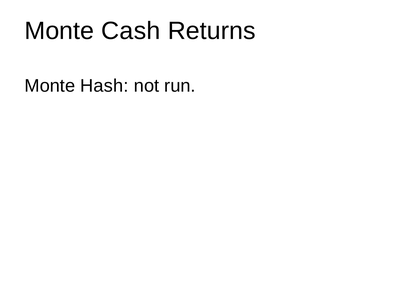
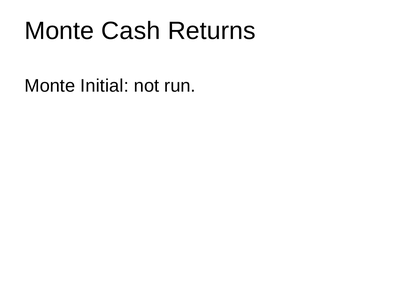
Hash: Hash -> Initial
